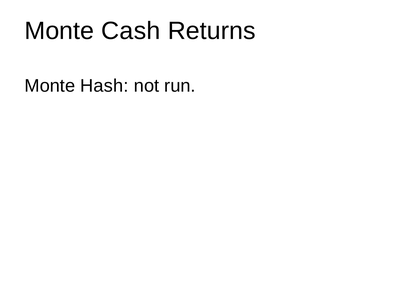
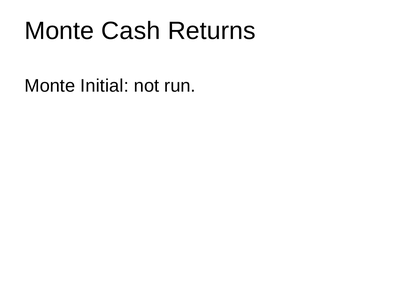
Hash: Hash -> Initial
